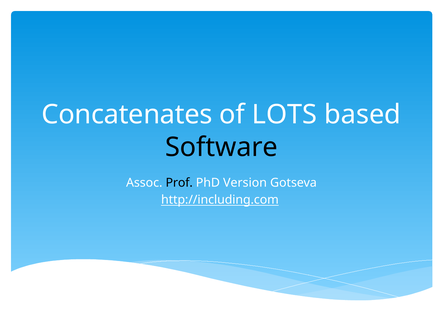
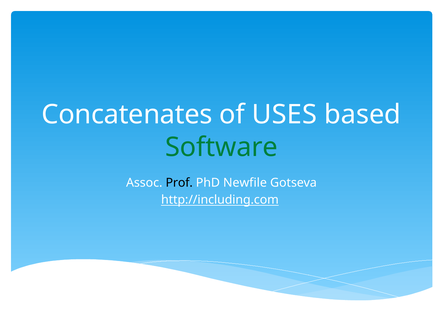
LOTS: LOTS -> USES
Software colour: black -> green
Version: Version -> Newfile
